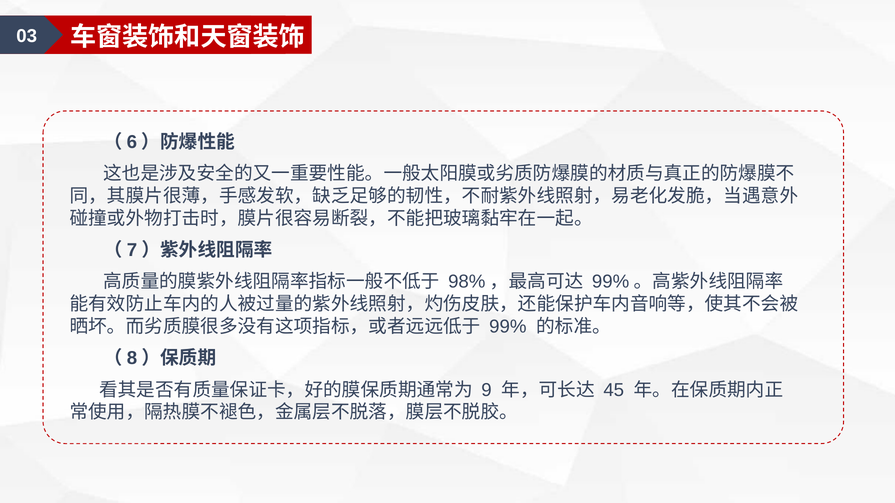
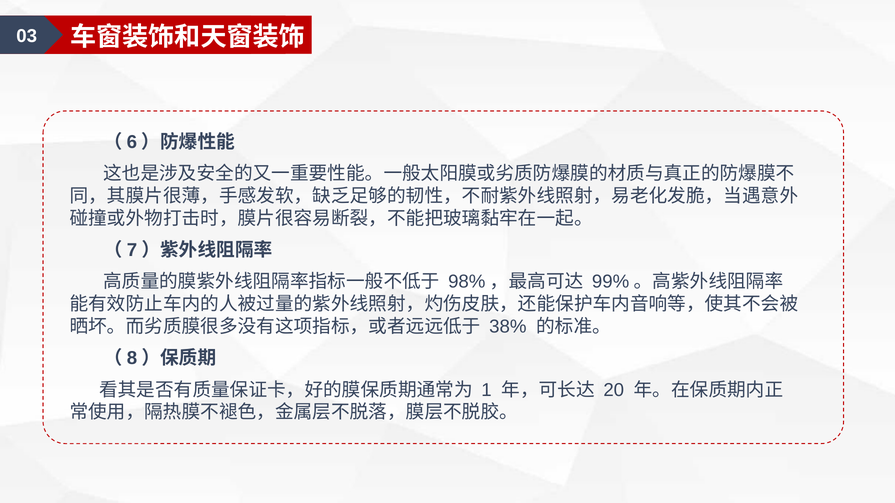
99%: 99% -> 38%
9: 9 -> 1
45: 45 -> 20
